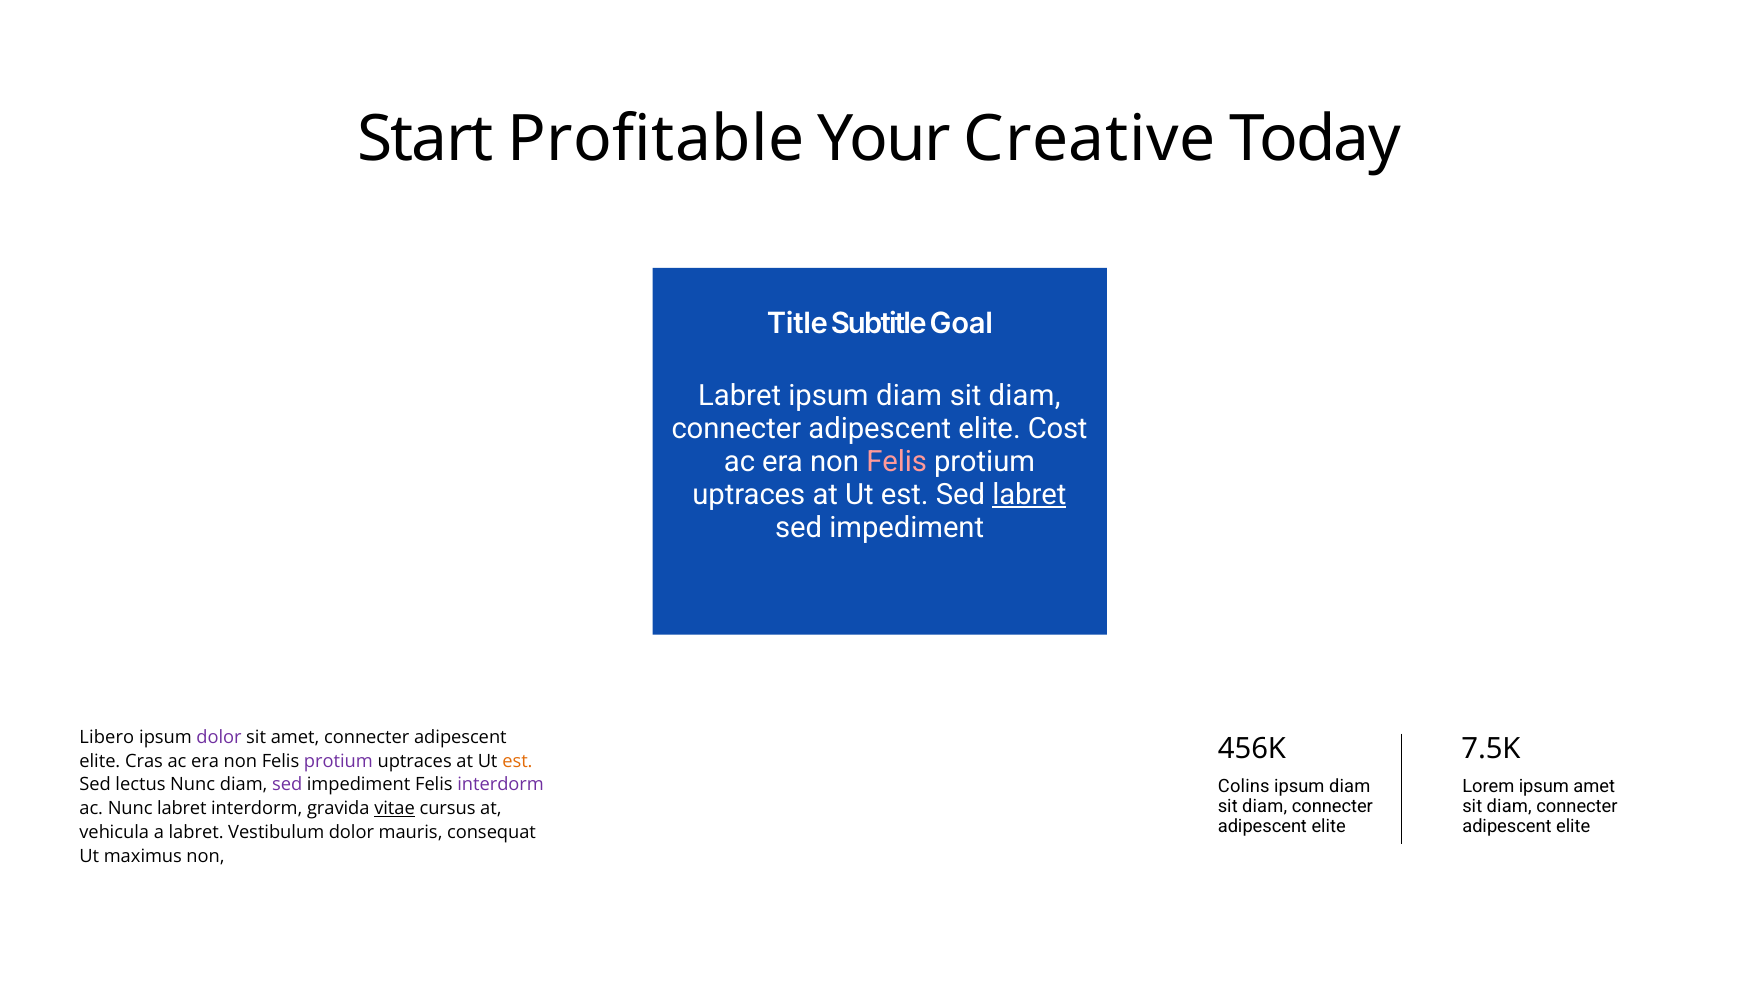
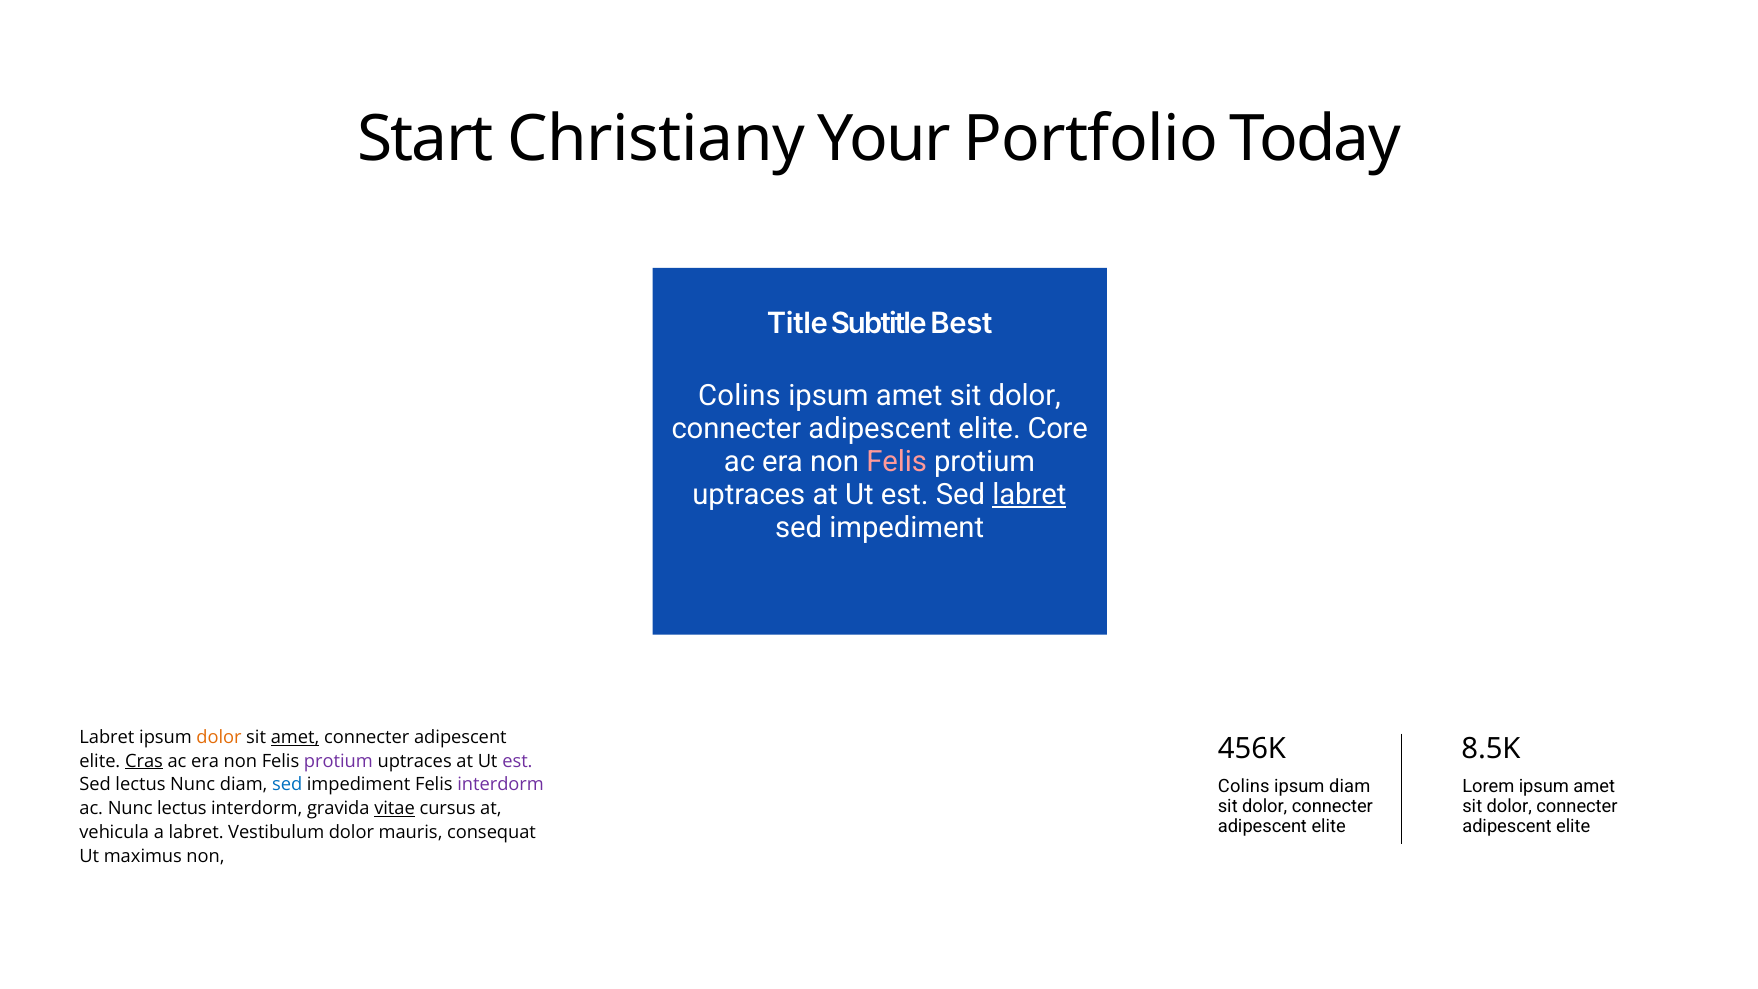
Profitable: Profitable -> Christiany
Creative: Creative -> Portfolio
Goal: Goal -> Best
Labret at (740, 396): Labret -> Colins
diam at (909, 396): diam -> amet
diam at (1025, 396): diam -> dolor
Cost: Cost -> Core
Libero at (107, 737): Libero -> Labret
dolor at (219, 737) colour: purple -> orange
amet at (295, 737) underline: none -> present
7.5K: 7.5K -> 8.5K
Cras underline: none -> present
est at (517, 761) colour: orange -> purple
sed at (287, 785) colour: purple -> blue
diam at (1265, 807): diam -> dolor
diam at (1509, 807): diam -> dolor
Nunc labret: labret -> lectus
